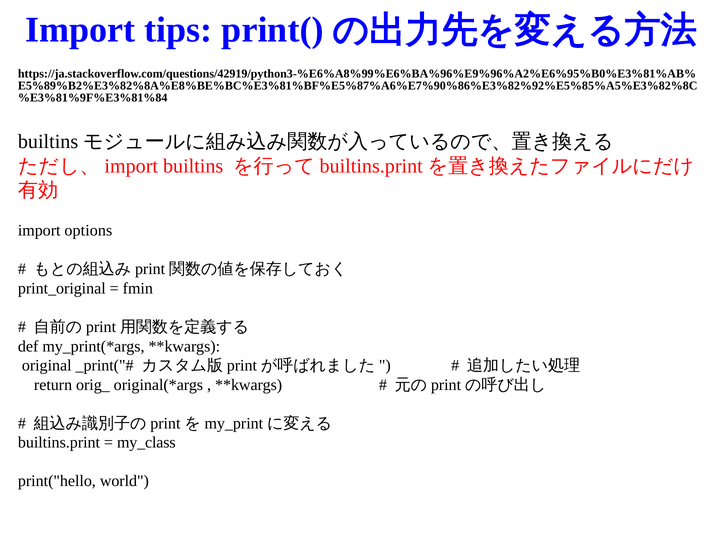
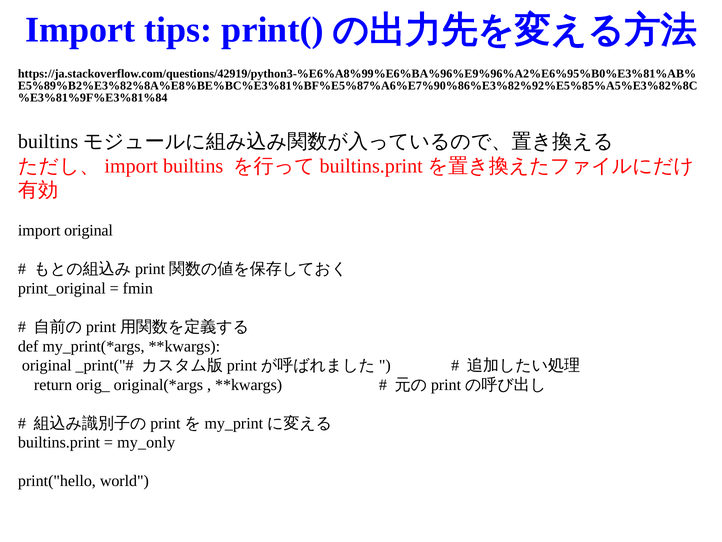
import options: options -> original
my_class: my_class -> my_only
